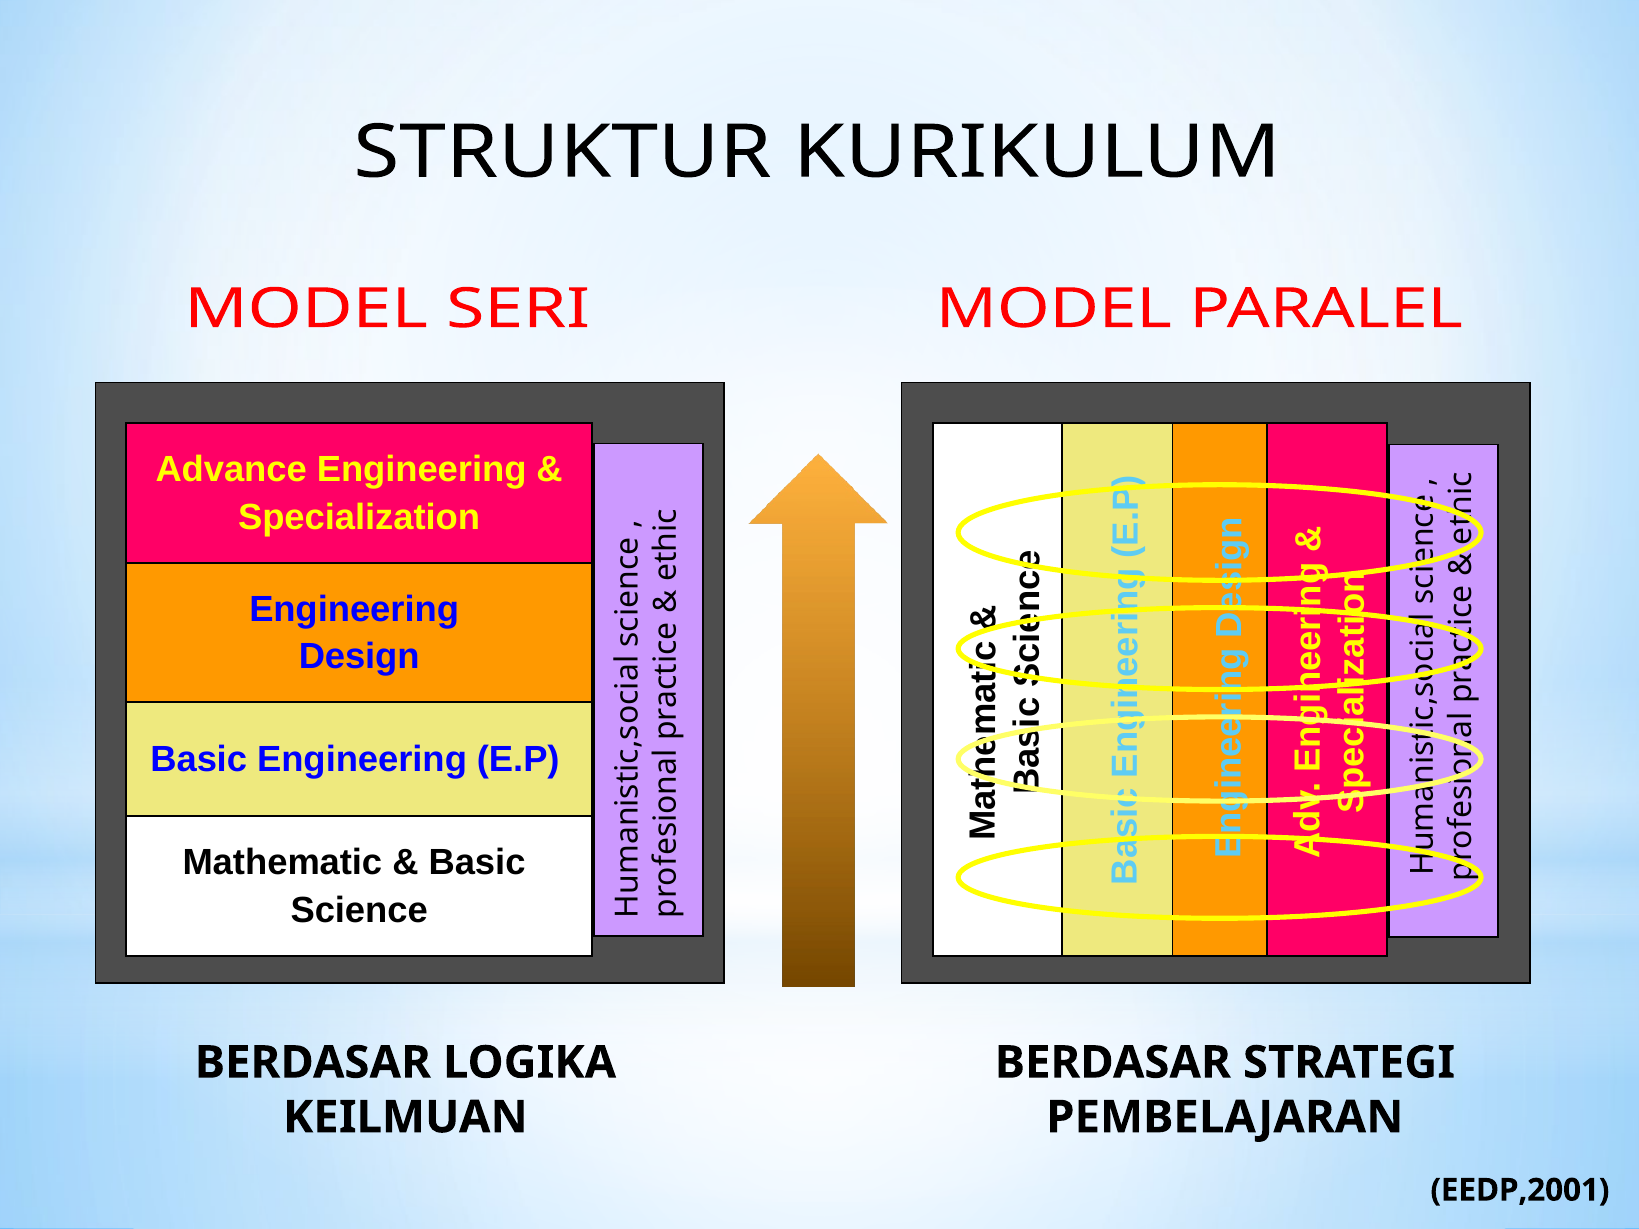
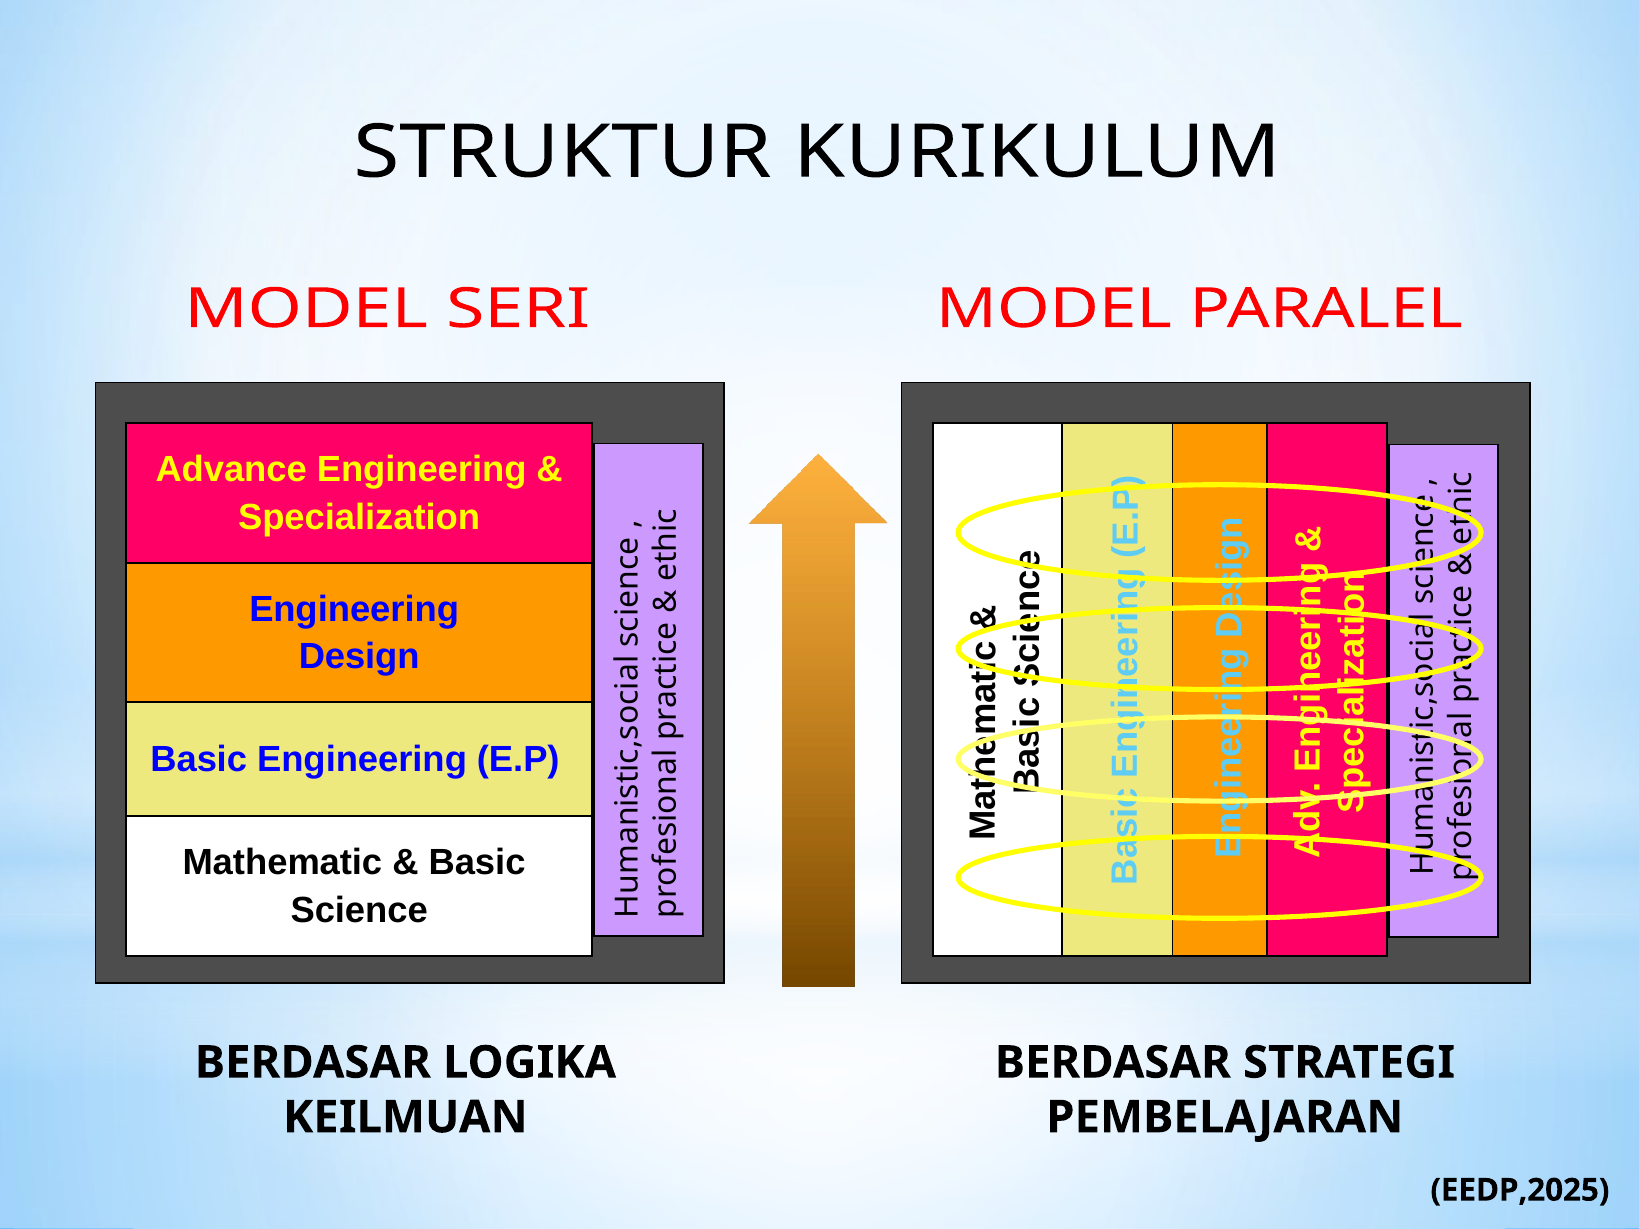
EEDP,2001: EEDP,2001 -> EEDP,2025
